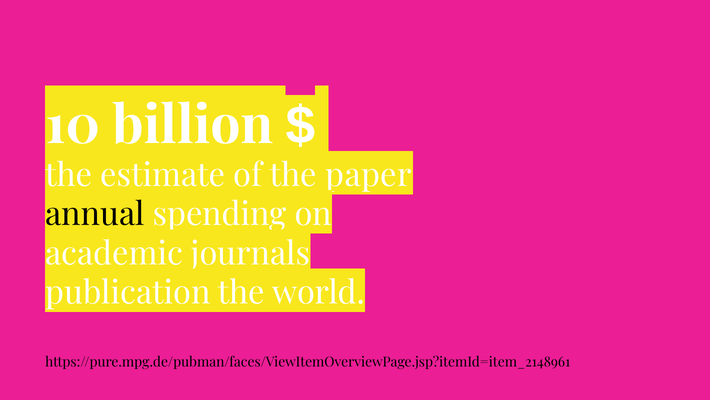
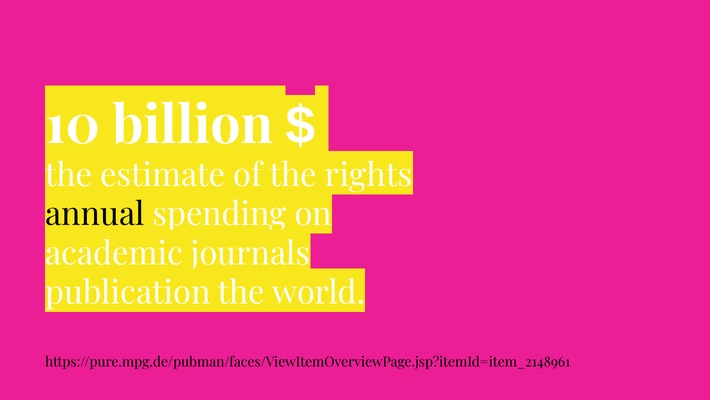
paper: paper -> rights
